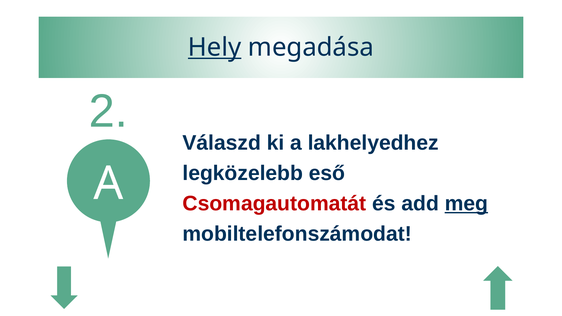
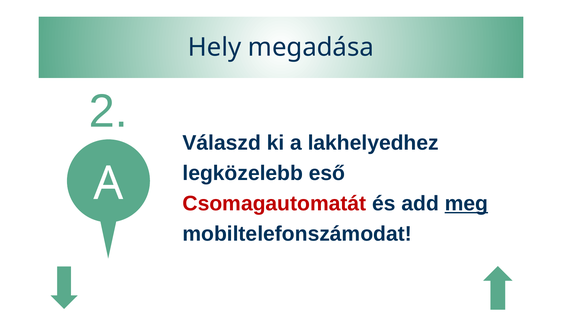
Hely underline: present -> none
